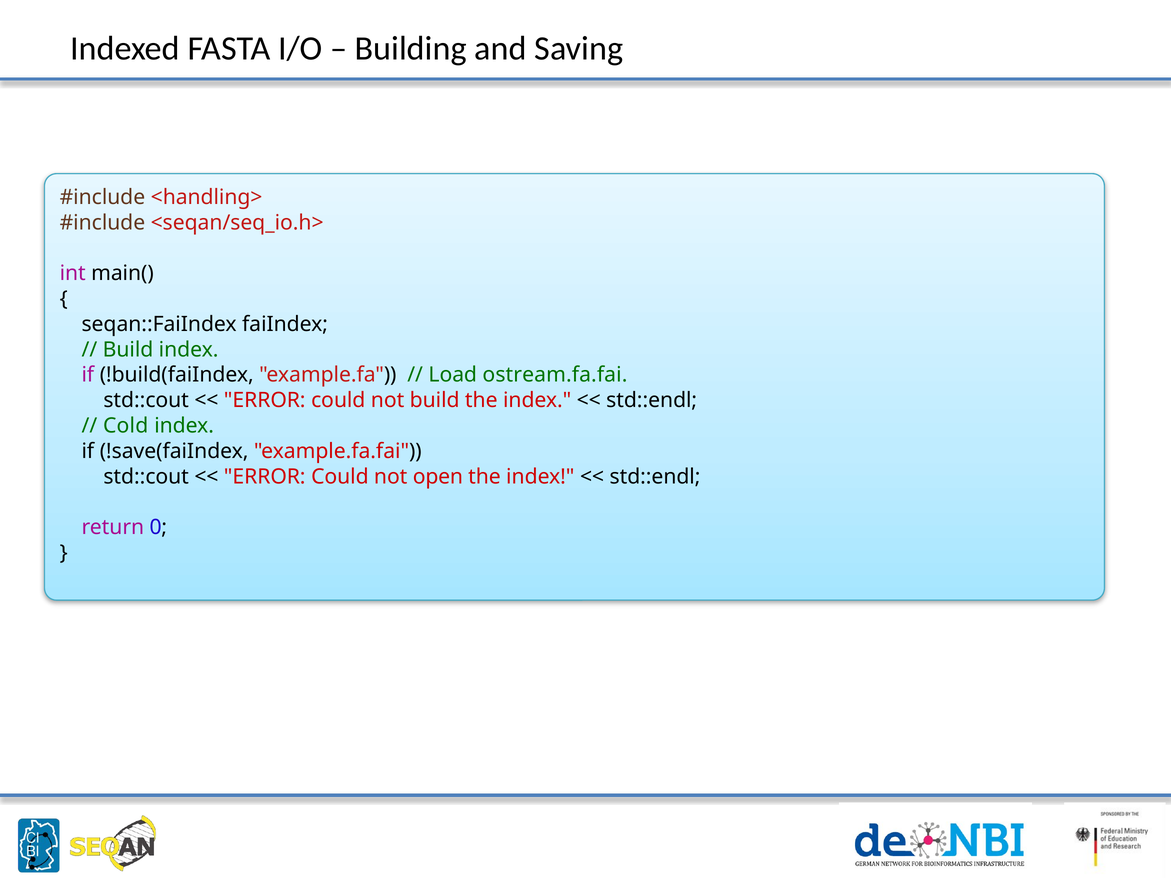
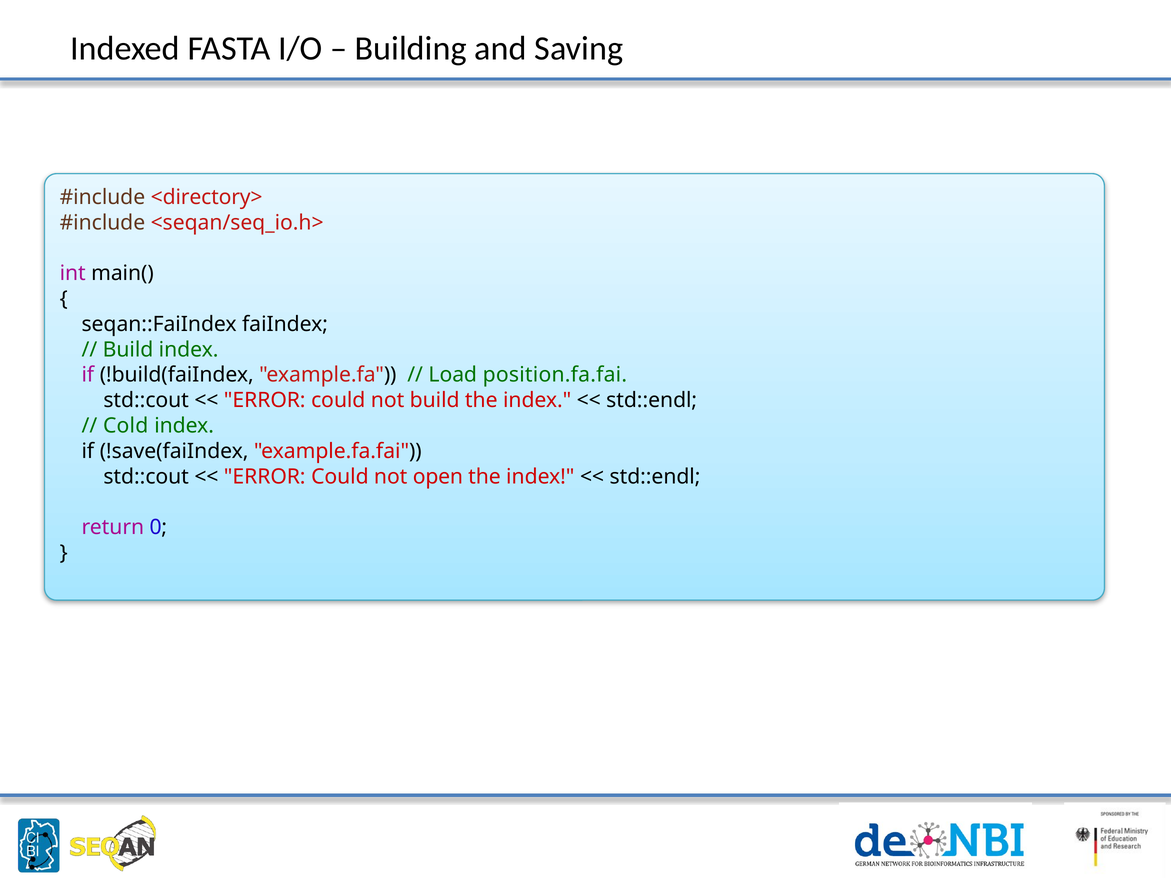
<handling>: <handling> -> <directory>
ostream.fa.fai: ostream.fa.fai -> position.fa.fai
